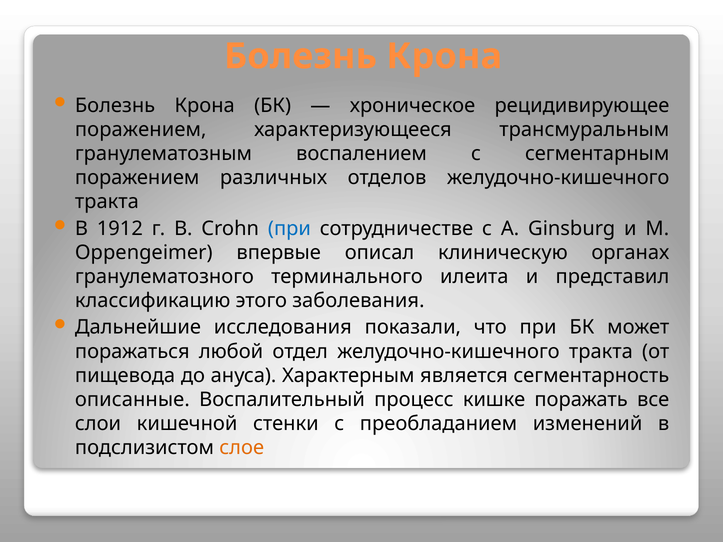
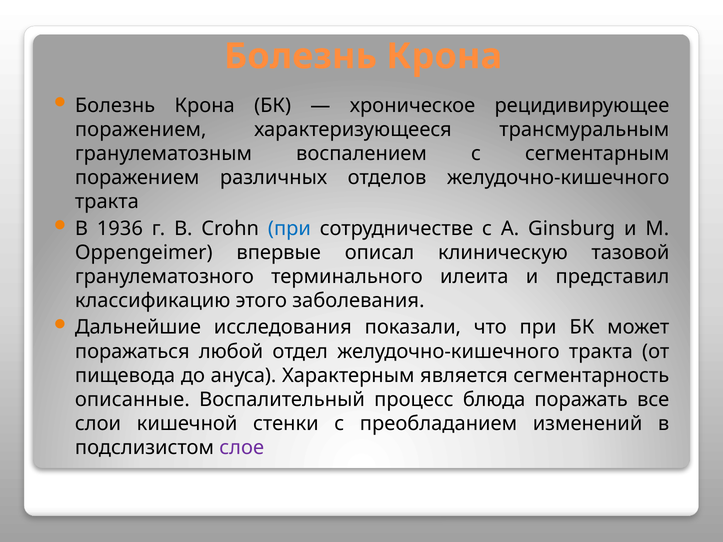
1912: 1912 -> 1936
органах: органах -> тазовой
кишке: кишке -> блюда
слое colour: orange -> purple
